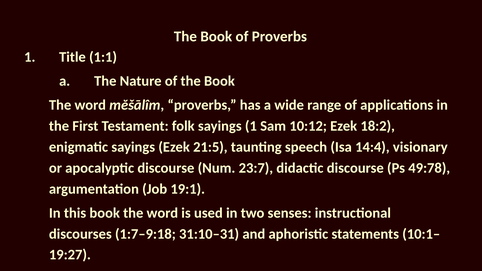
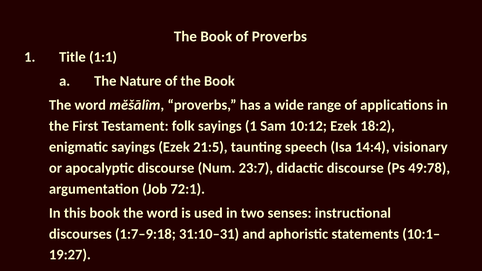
19:1: 19:1 -> 72:1
